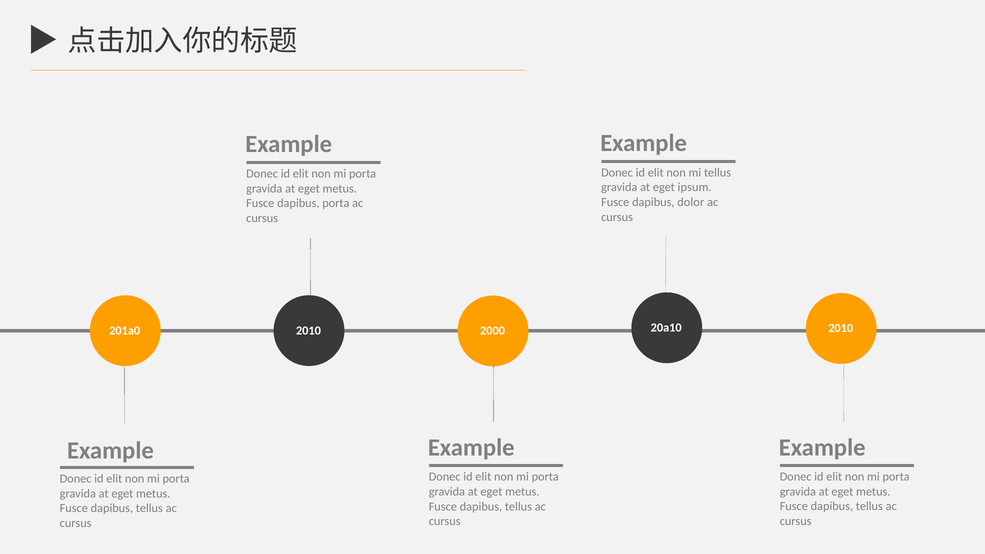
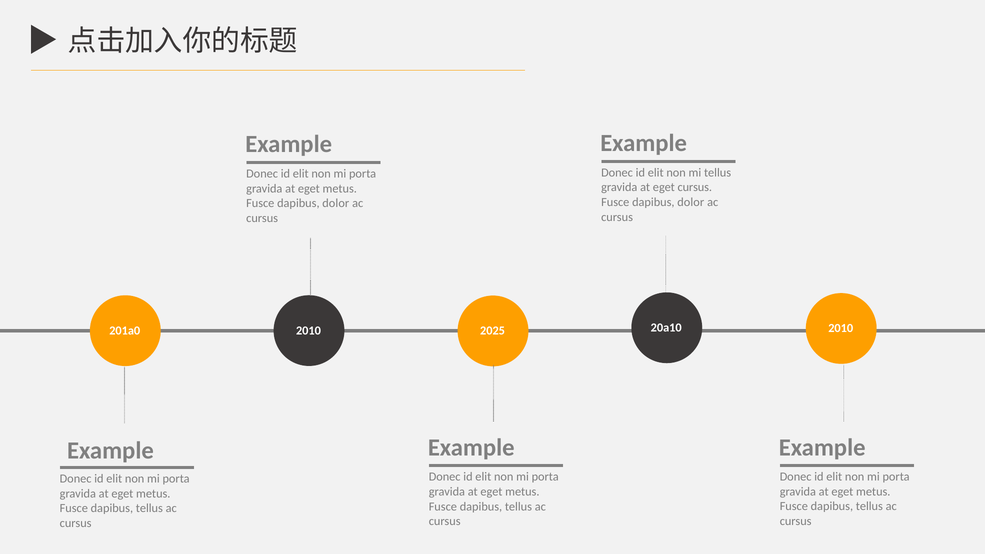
eget ipsum: ipsum -> cursus
porta at (336, 203): porta -> dolor
2000: 2000 -> 2025
